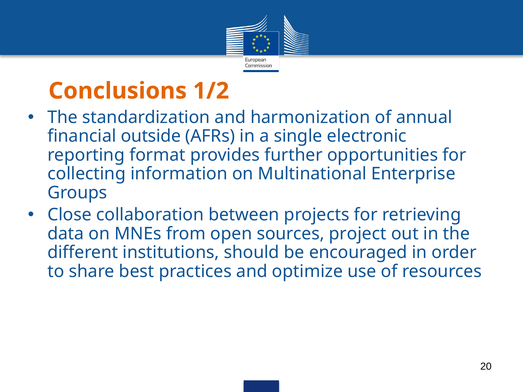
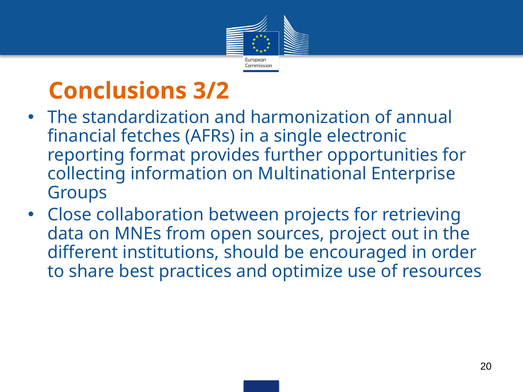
1/2: 1/2 -> 3/2
outside: outside -> fetches
